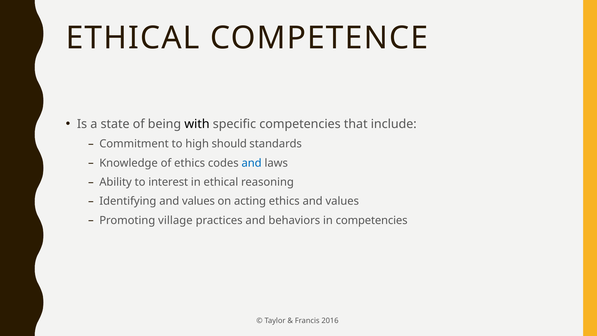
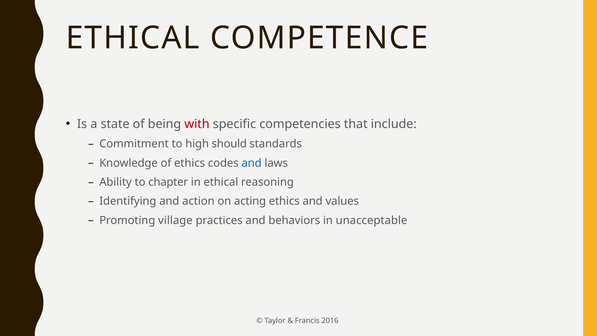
with colour: black -> red
interest: interest -> chapter
Identifying and values: values -> action
in competencies: competencies -> unacceptable
